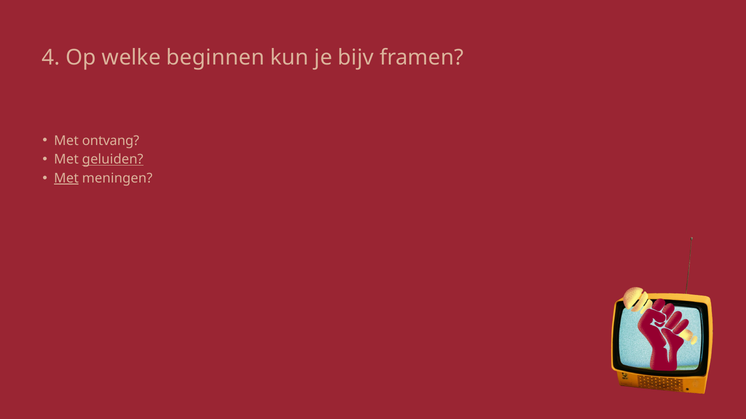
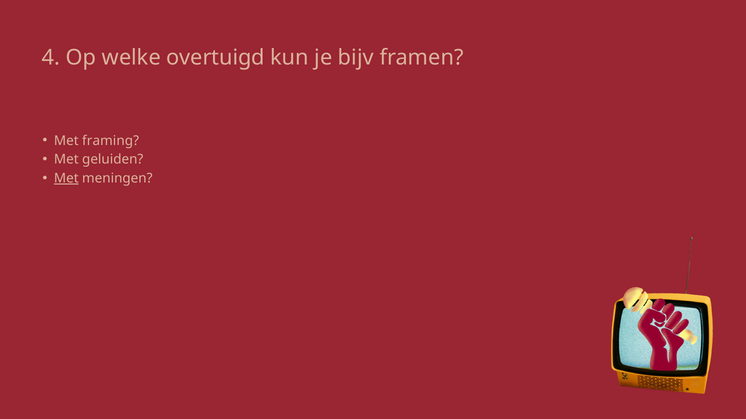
beginnen: beginnen -> overtuigd
ontvang: ontvang -> framing
geluiden underline: present -> none
